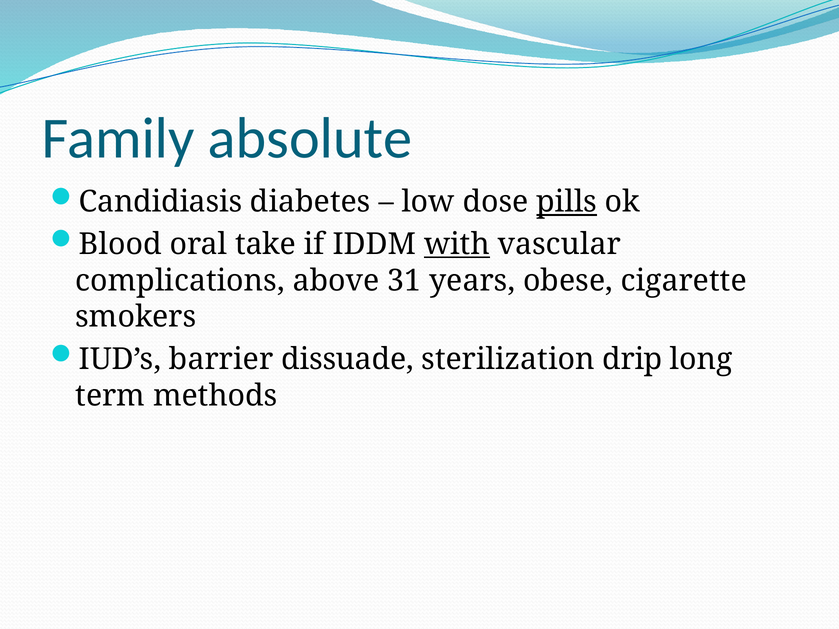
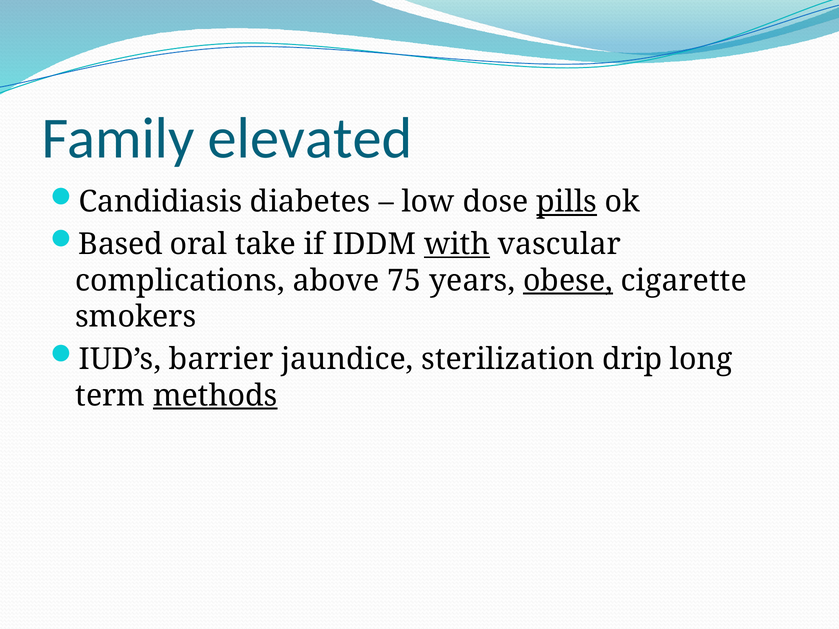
absolute: absolute -> elevated
Blood: Blood -> Based
31: 31 -> 75
obese underline: none -> present
dissuade: dissuade -> jaundice
methods underline: none -> present
